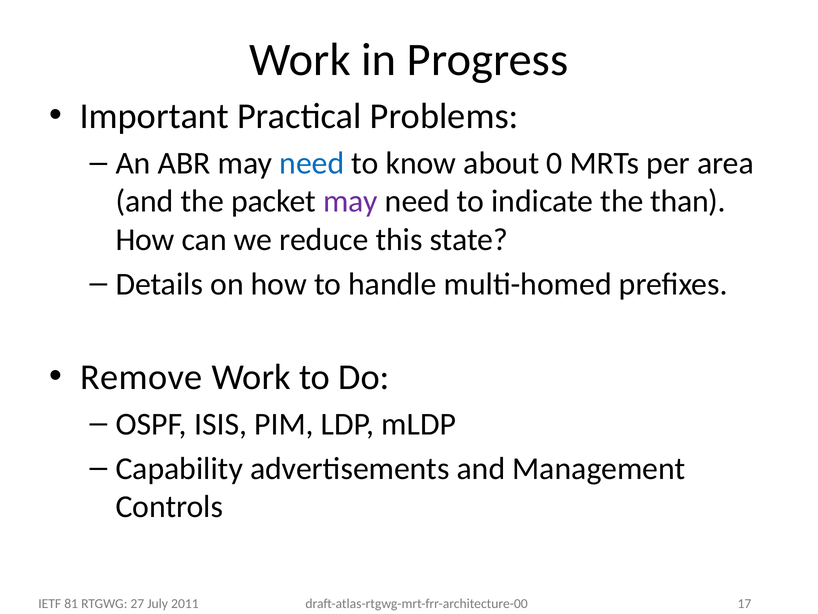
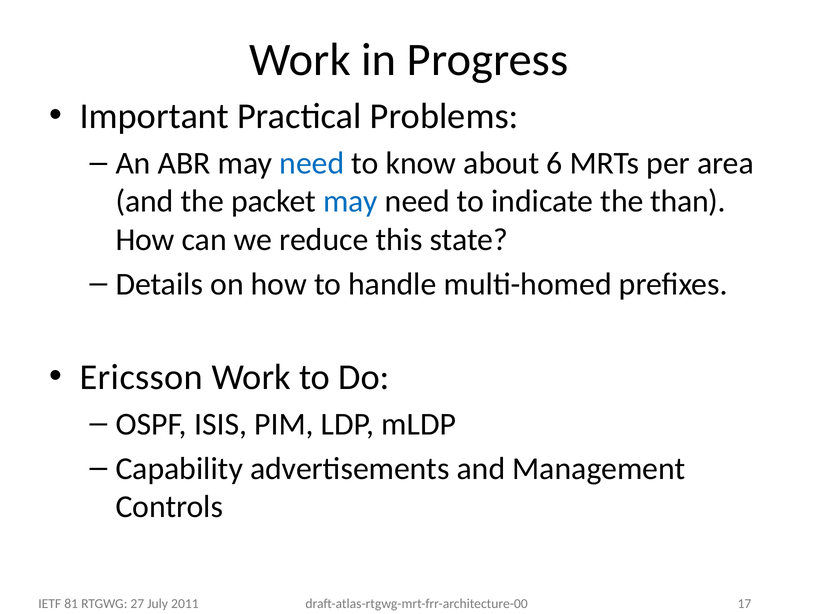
0: 0 -> 6
may at (351, 201) colour: purple -> blue
Remove: Remove -> Ericsson
